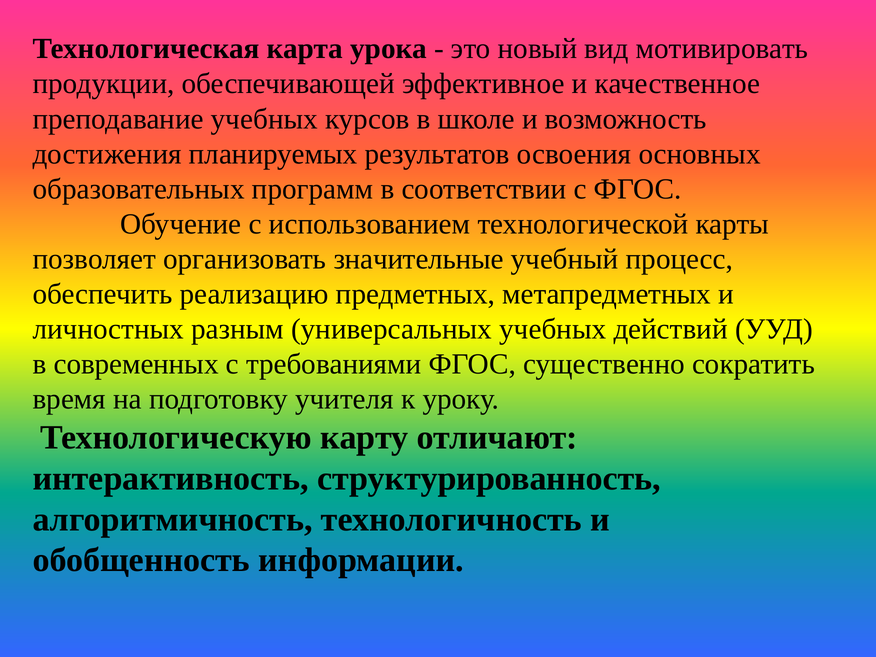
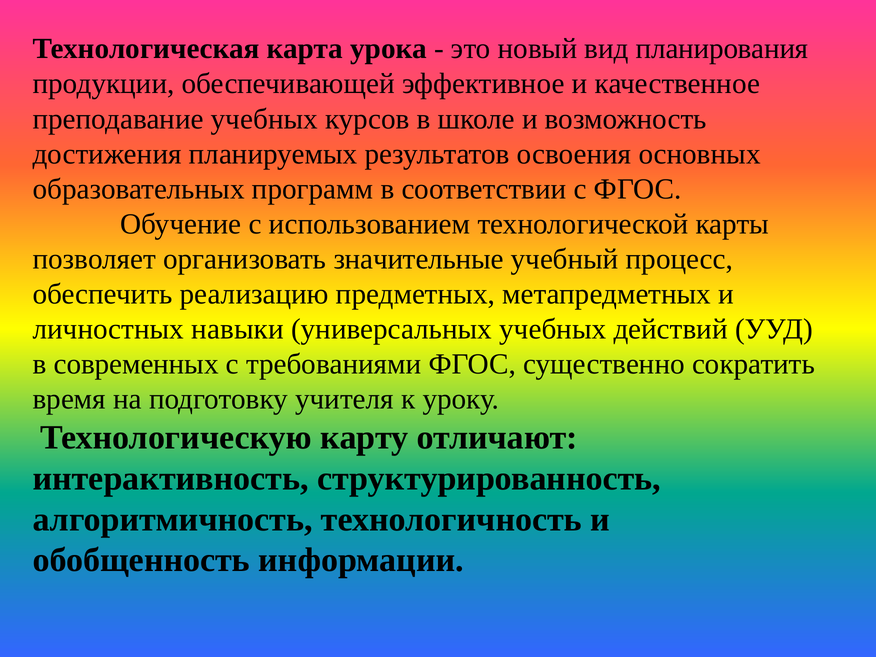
мотивировать: мотивировать -> планирования
разным: разным -> навыки
